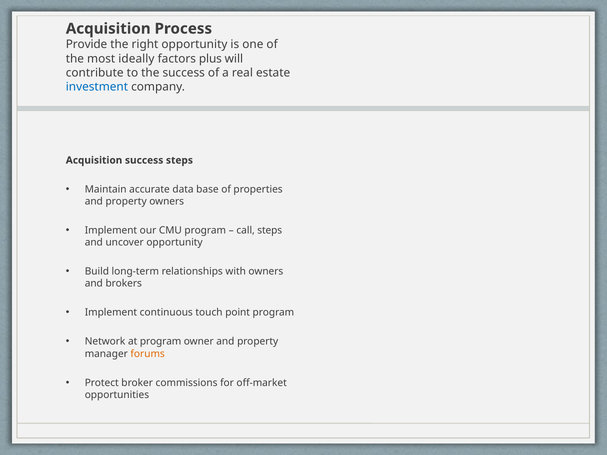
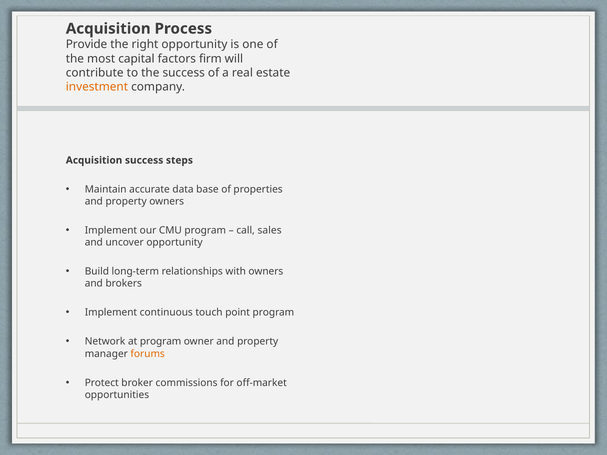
ideally: ideally -> capital
plus: plus -> firm
investment colour: blue -> orange
call steps: steps -> sales
